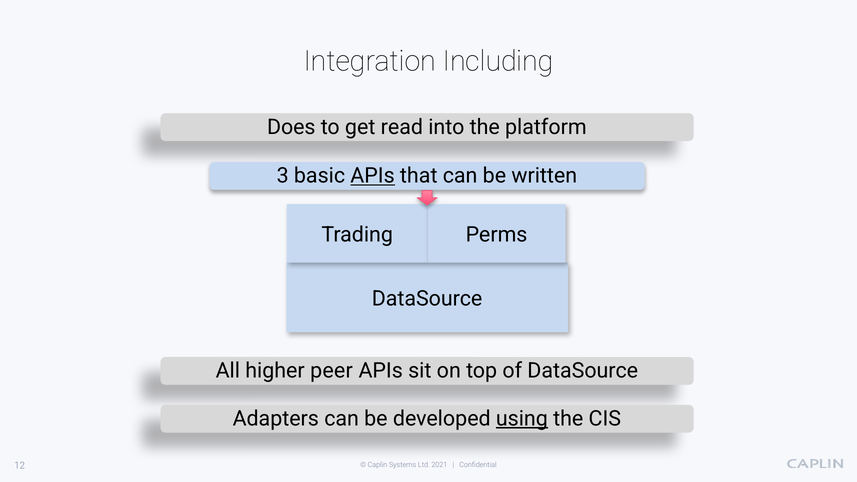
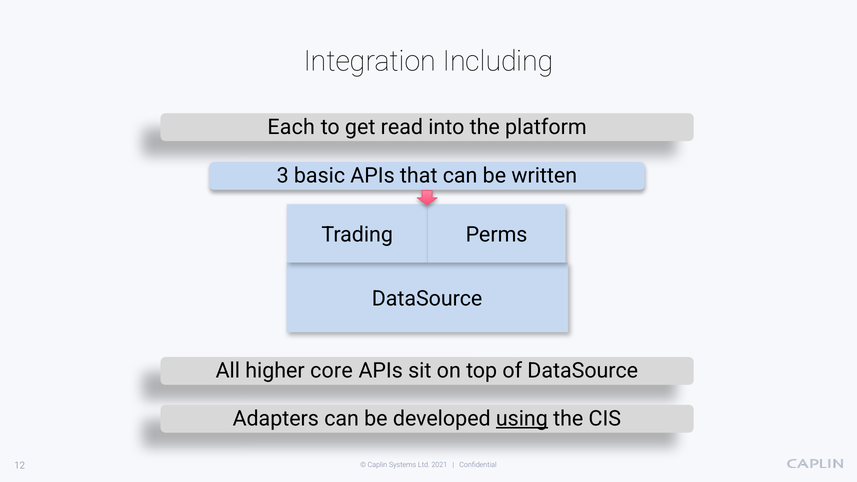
Does: Does -> Each
APIs at (373, 176) underline: present -> none
peer: peer -> core
